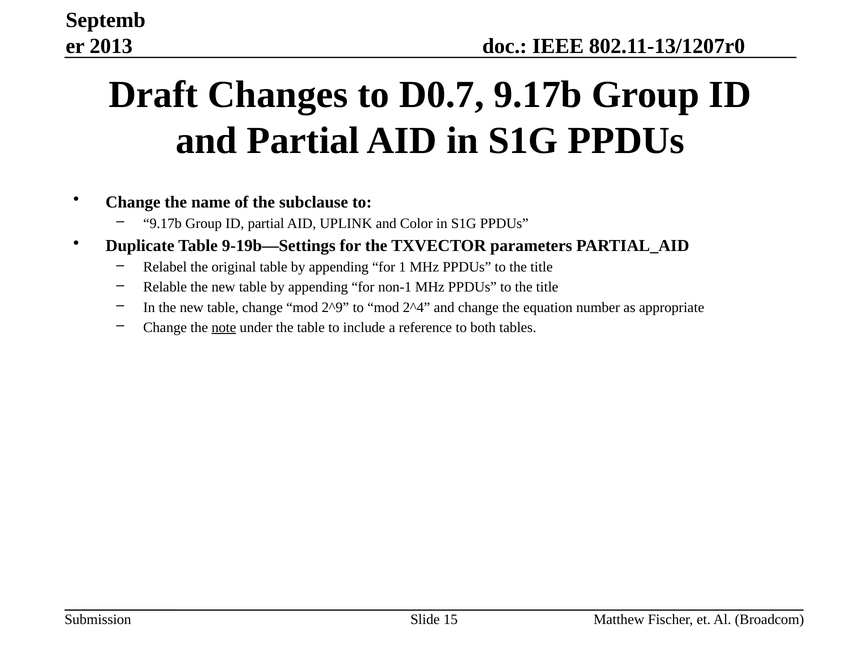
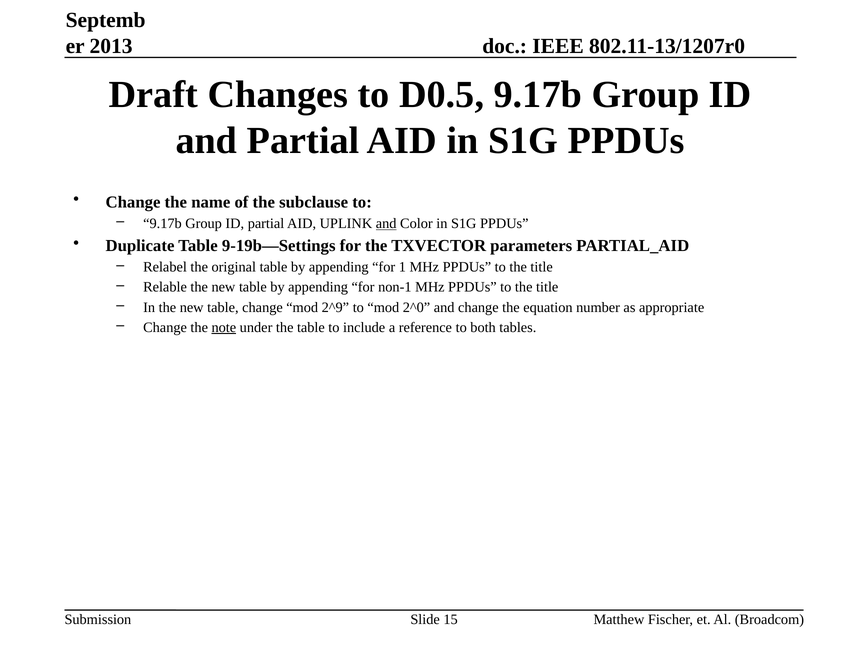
D0.7: D0.7 -> D0.5
and at (386, 223) underline: none -> present
2^4: 2^4 -> 2^0
